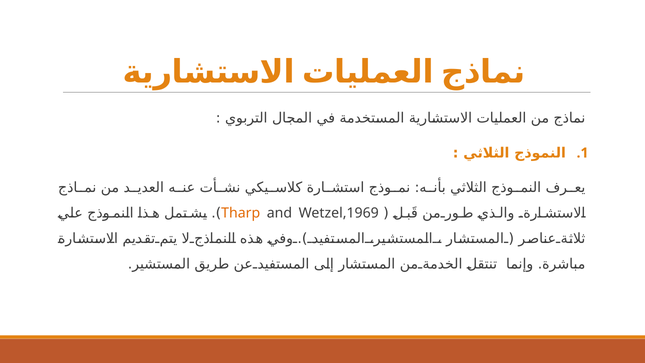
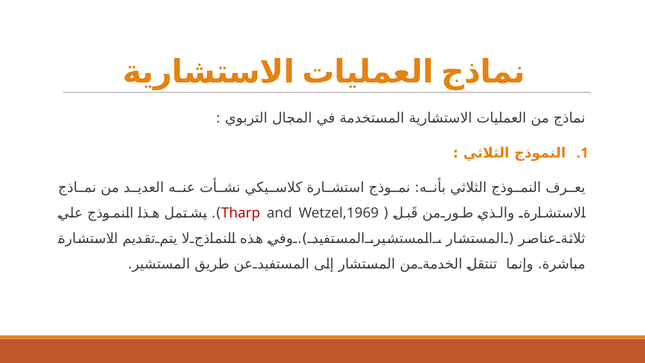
Tharp colour: orange -> red
